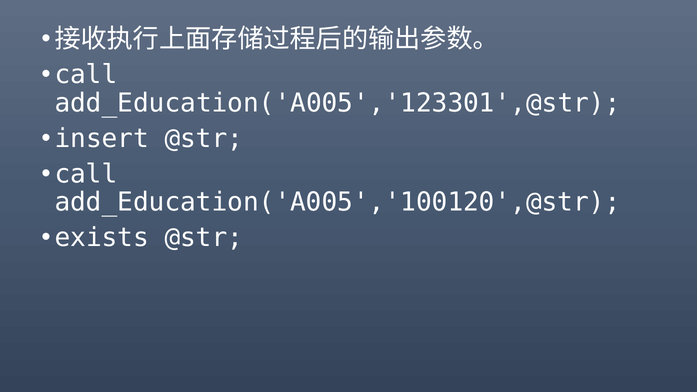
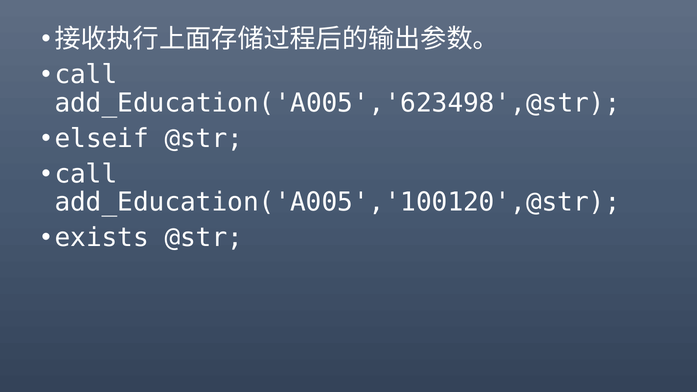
add_Education('A005','123301',@str: add_Education('A005','123301',@str -> add_Education('A005','623498',@str
insert: insert -> elseif
